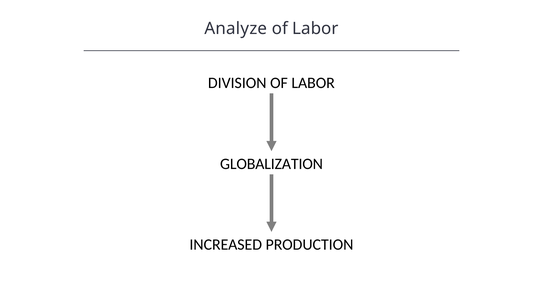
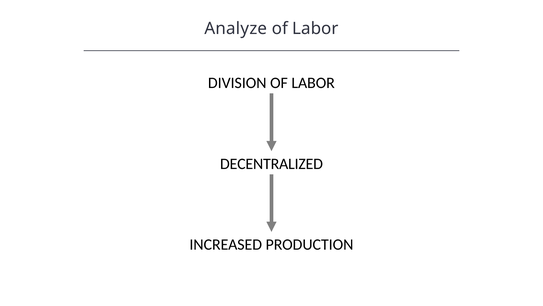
GLOBALIZATION: GLOBALIZATION -> DECENTRALIZED
